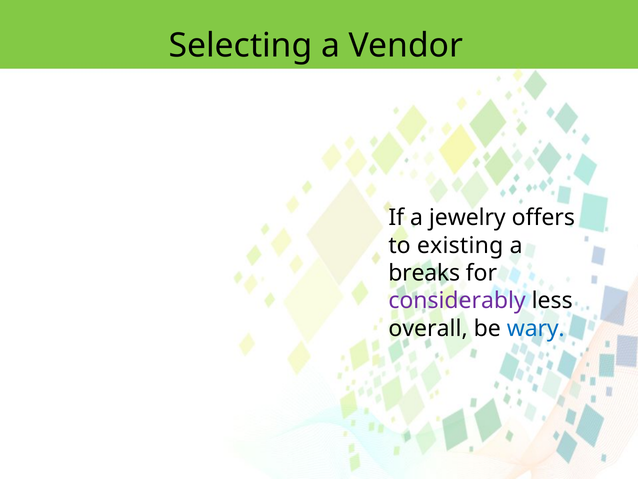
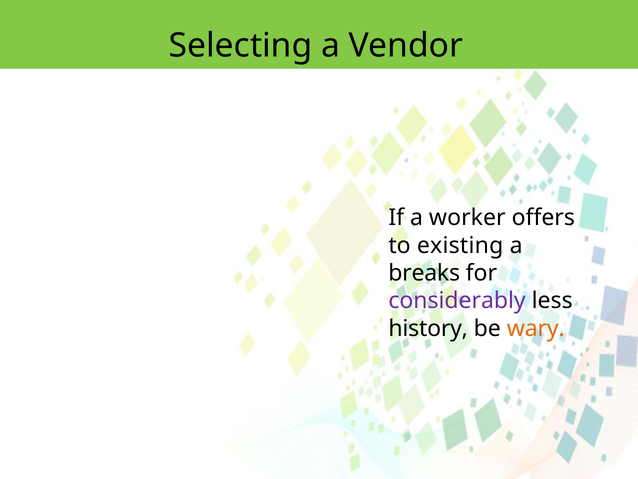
jewelry: jewelry -> worker
overall: overall -> history
wary colour: blue -> orange
